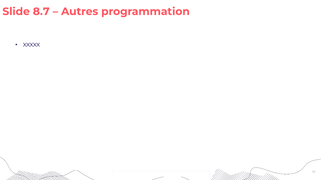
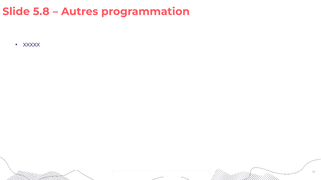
8.7: 8.7 -> 5.8
